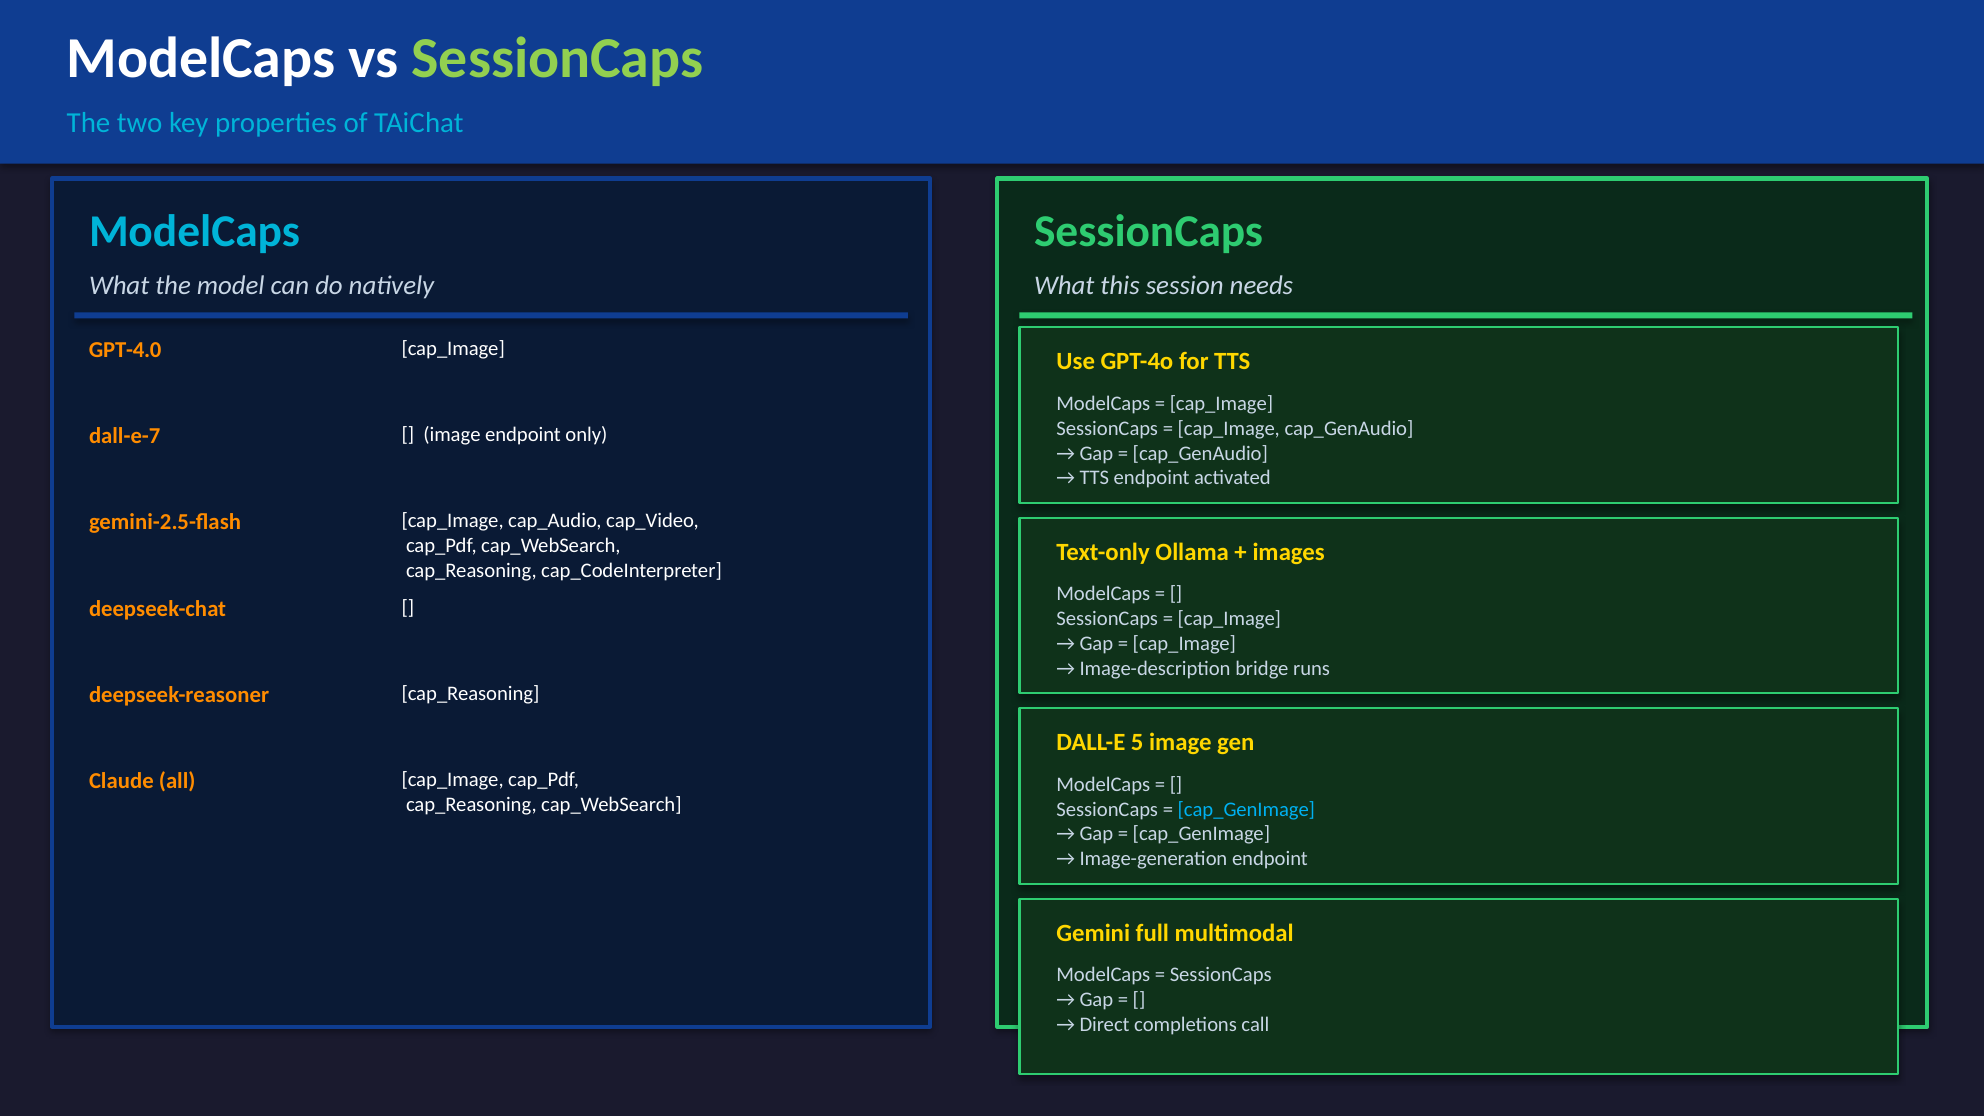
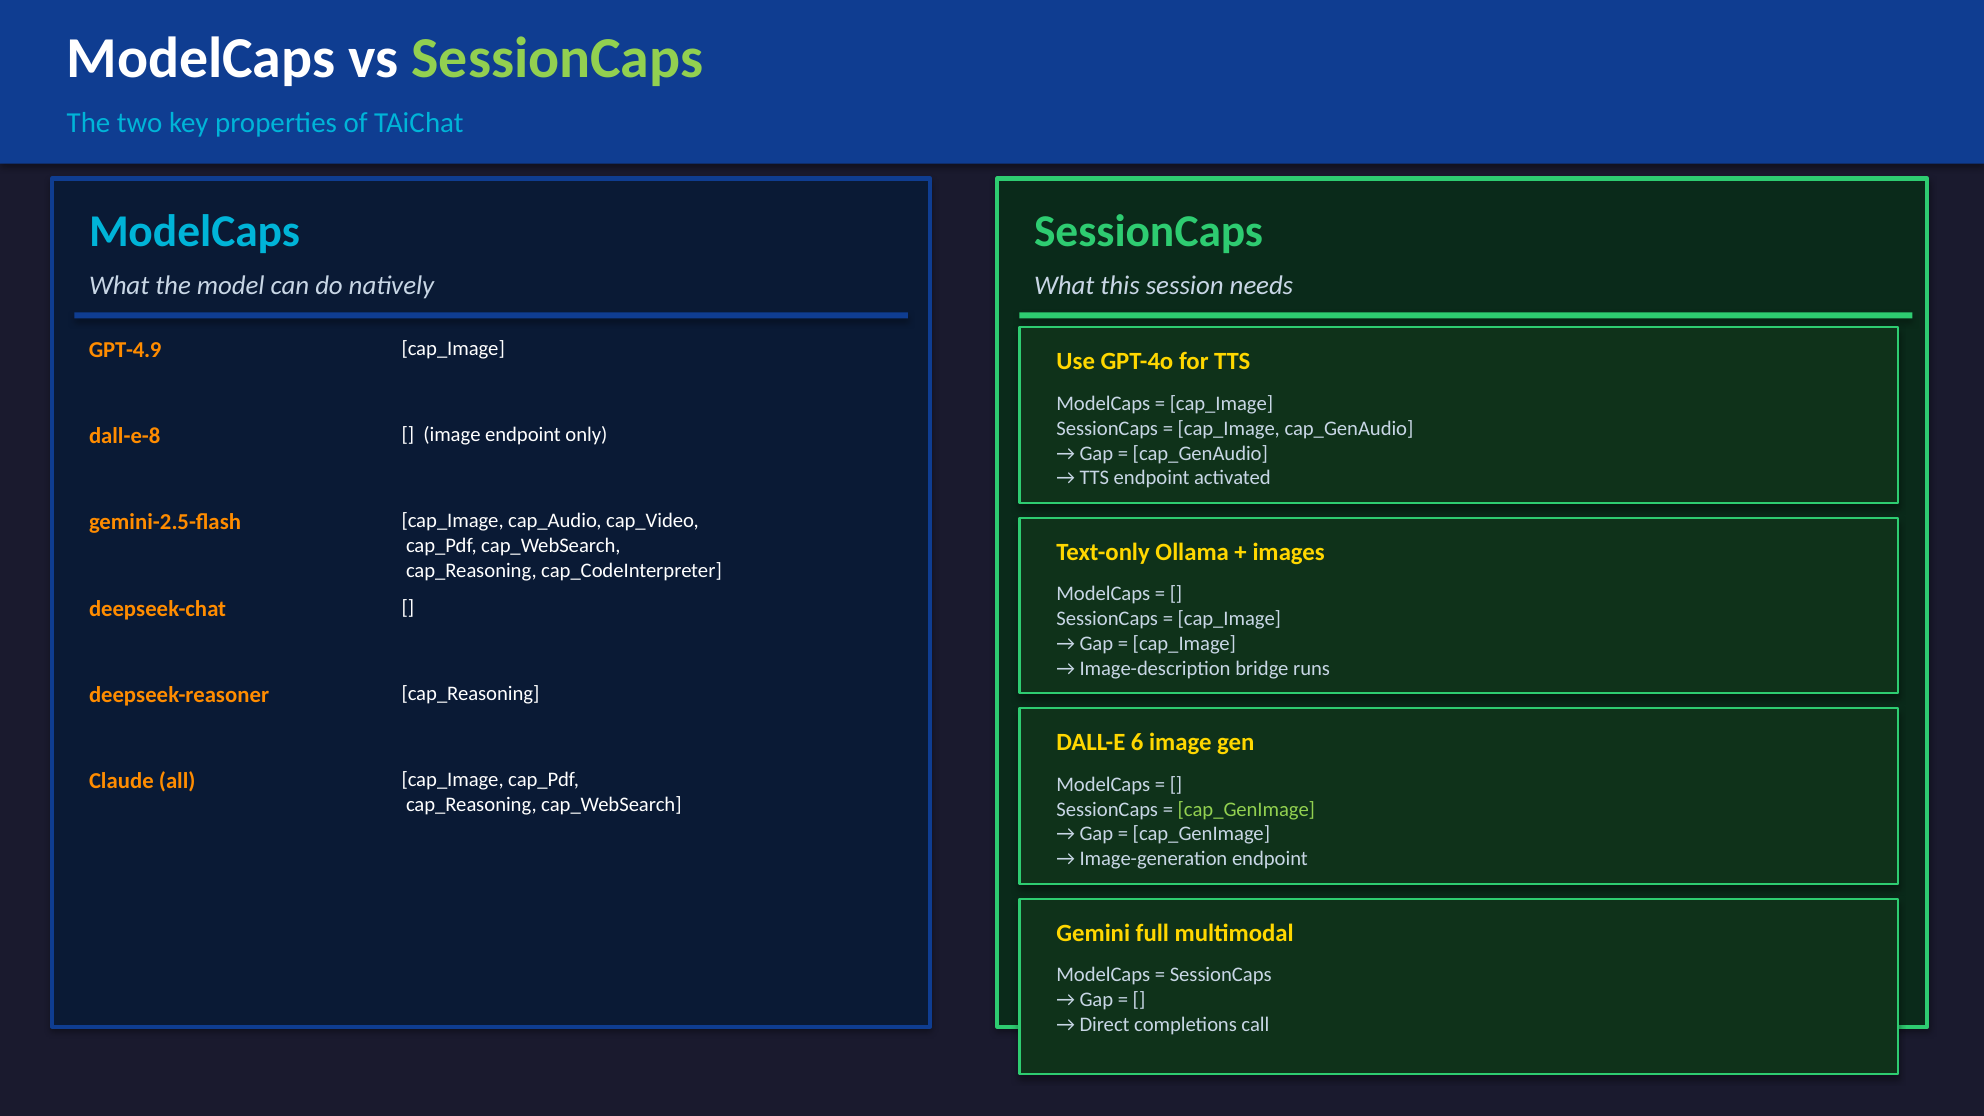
GPT-4.0: GPT-4.0 -> GPT-4.9
dall-e-7: dall-e-7 -> dall-e-8
5: 5 -> 6
cap_GenImage at (1246, 809) colour: light blue -> light green
